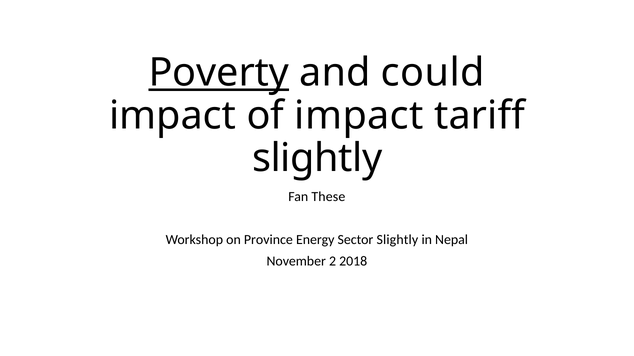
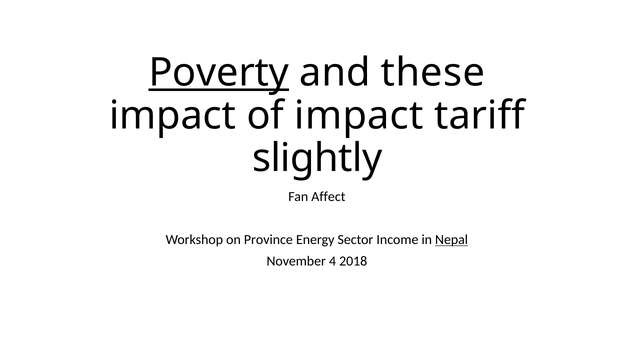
could: could -> these
These: These -> Affect
Sector Slightly: Slightly -> Income
Nepal underline: none -> present
2: 2 -> 4
